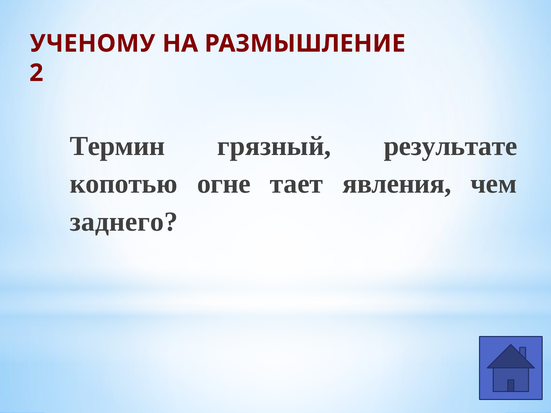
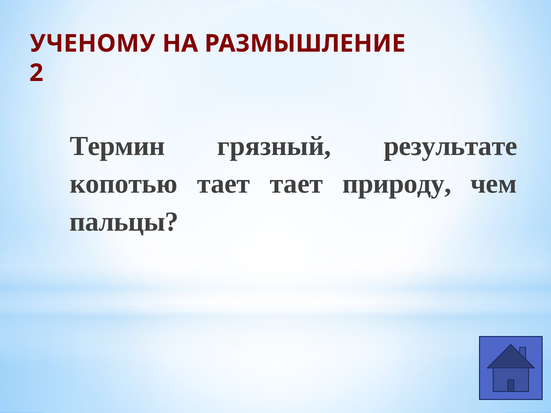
копотью огне: огне -> тает
явления: явления -> природу
заднего: заднего -> пальцы
